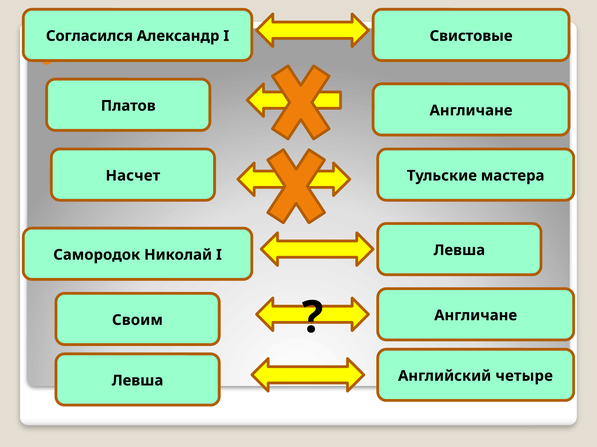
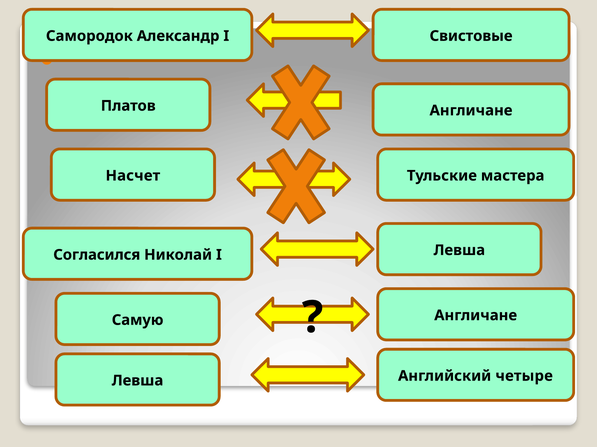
Согласился: Согласился -> Самородок
Самородок: Самородок -> Согласился
Своим: Своим -> Самую
